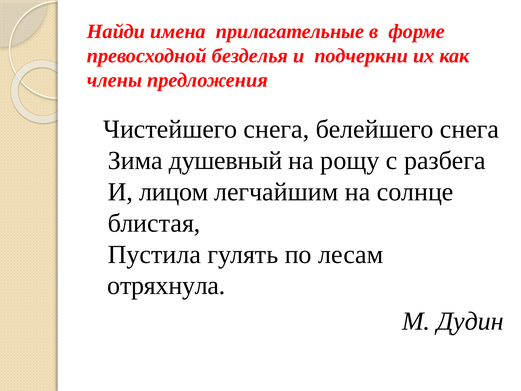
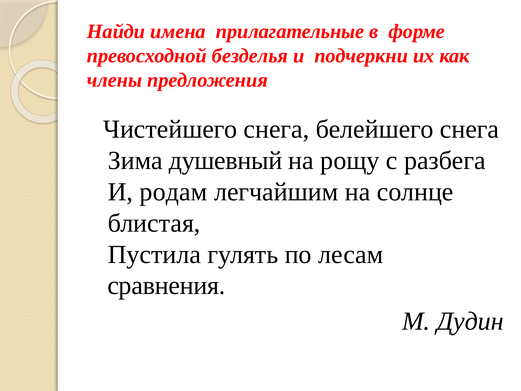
лицом: лицом -> родам
отряхнула: отряхнула -> сравнения
